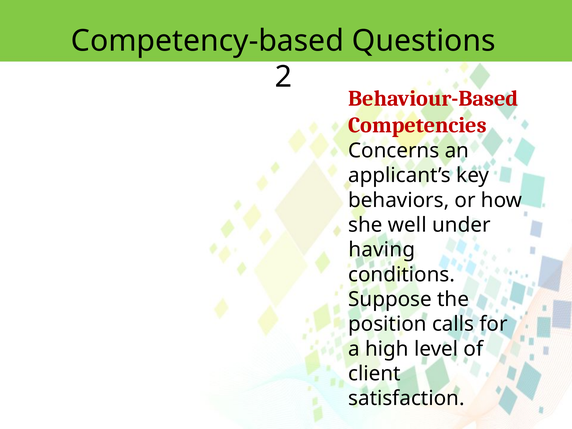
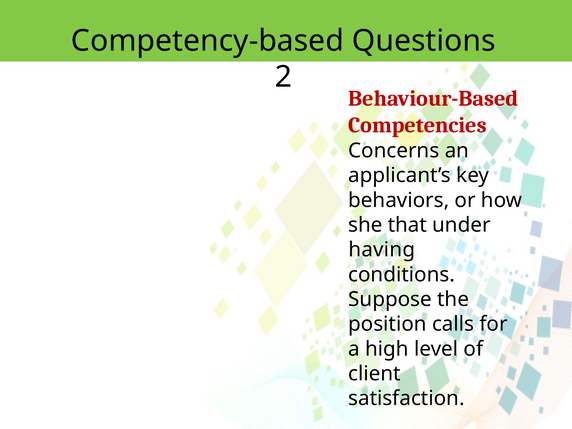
well: well -> that
